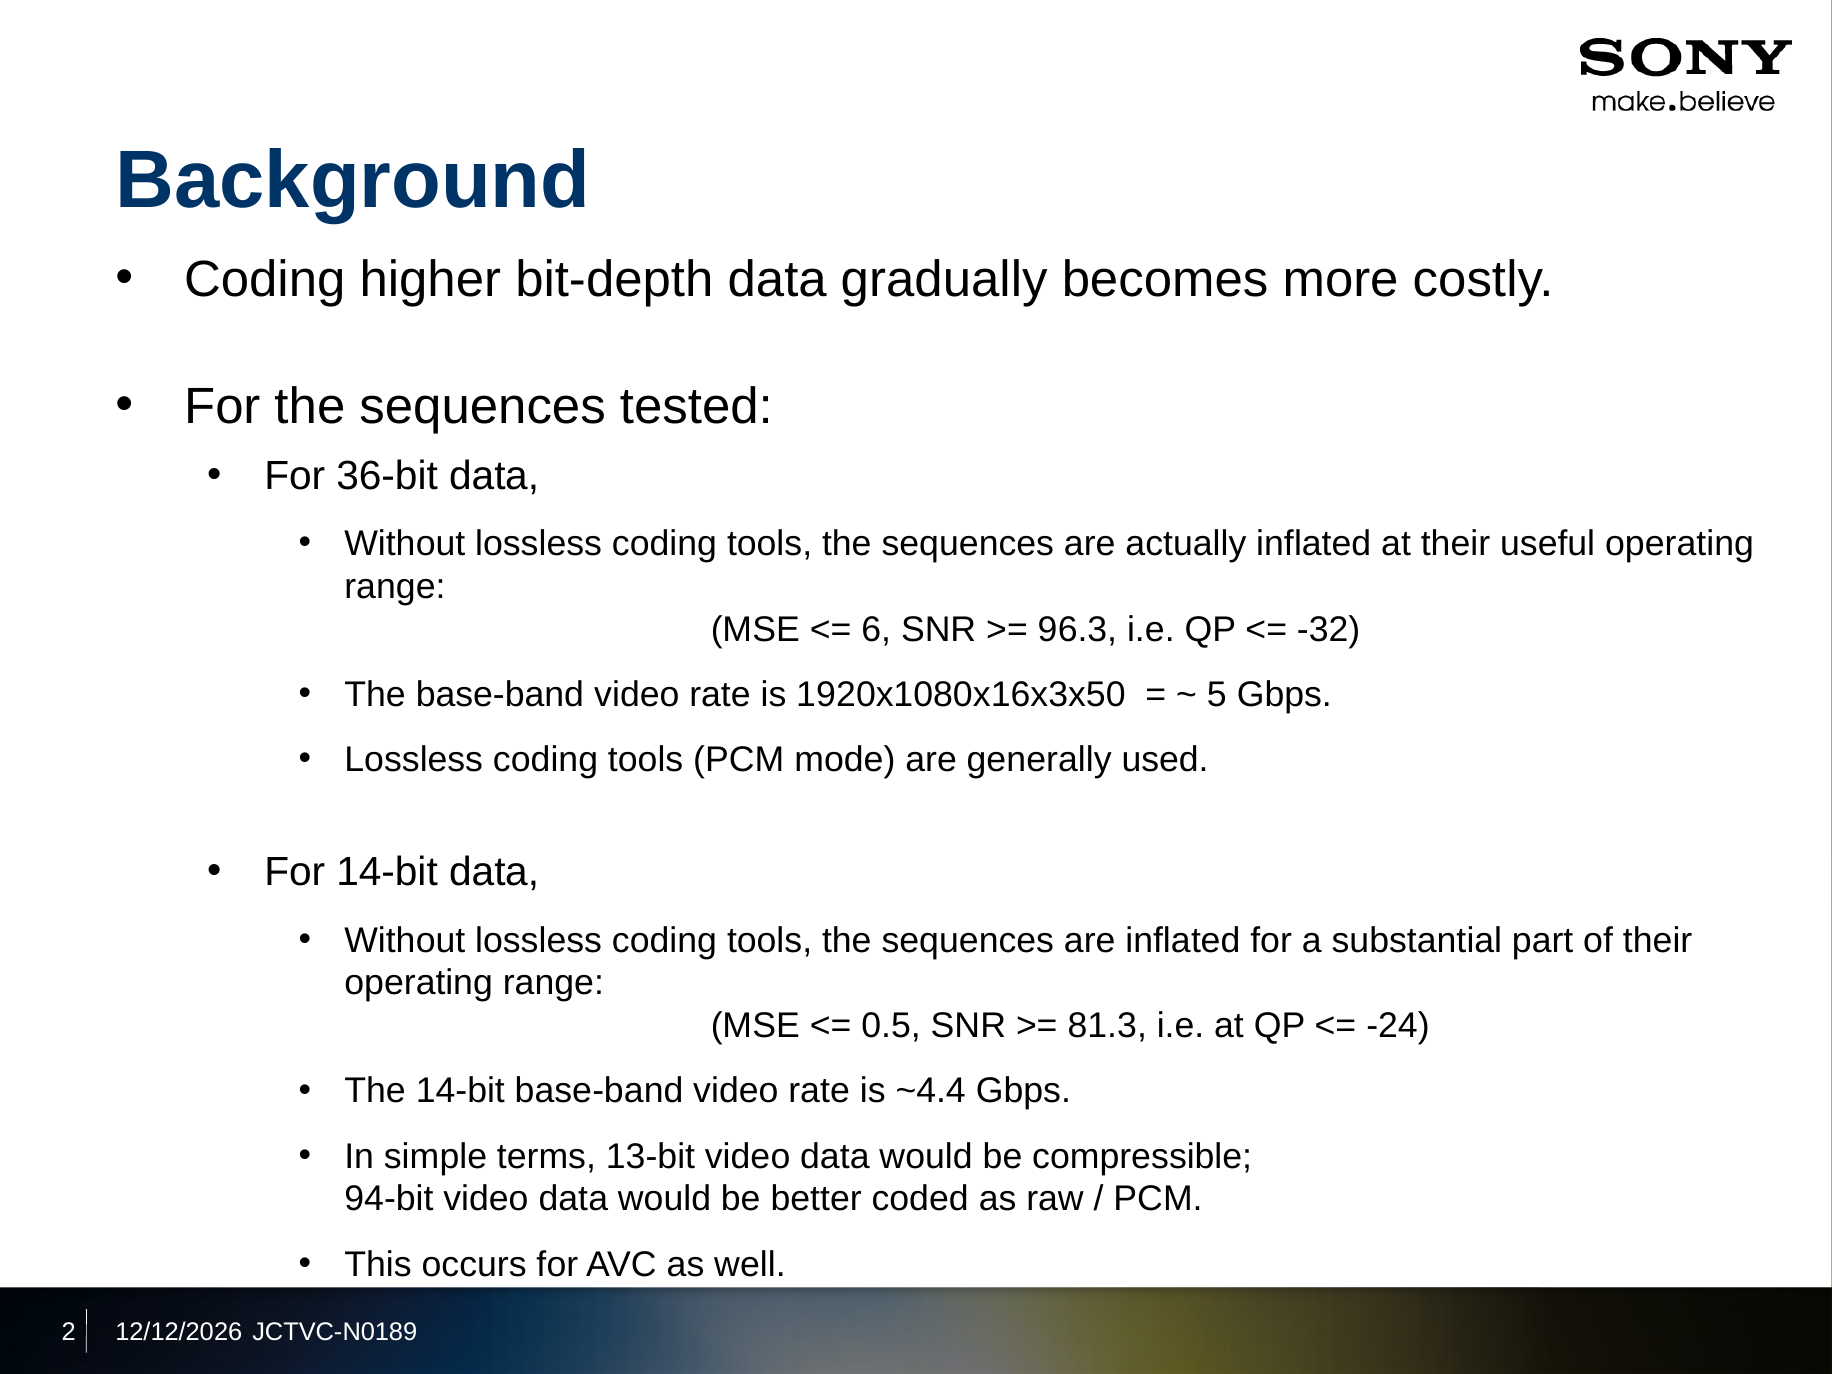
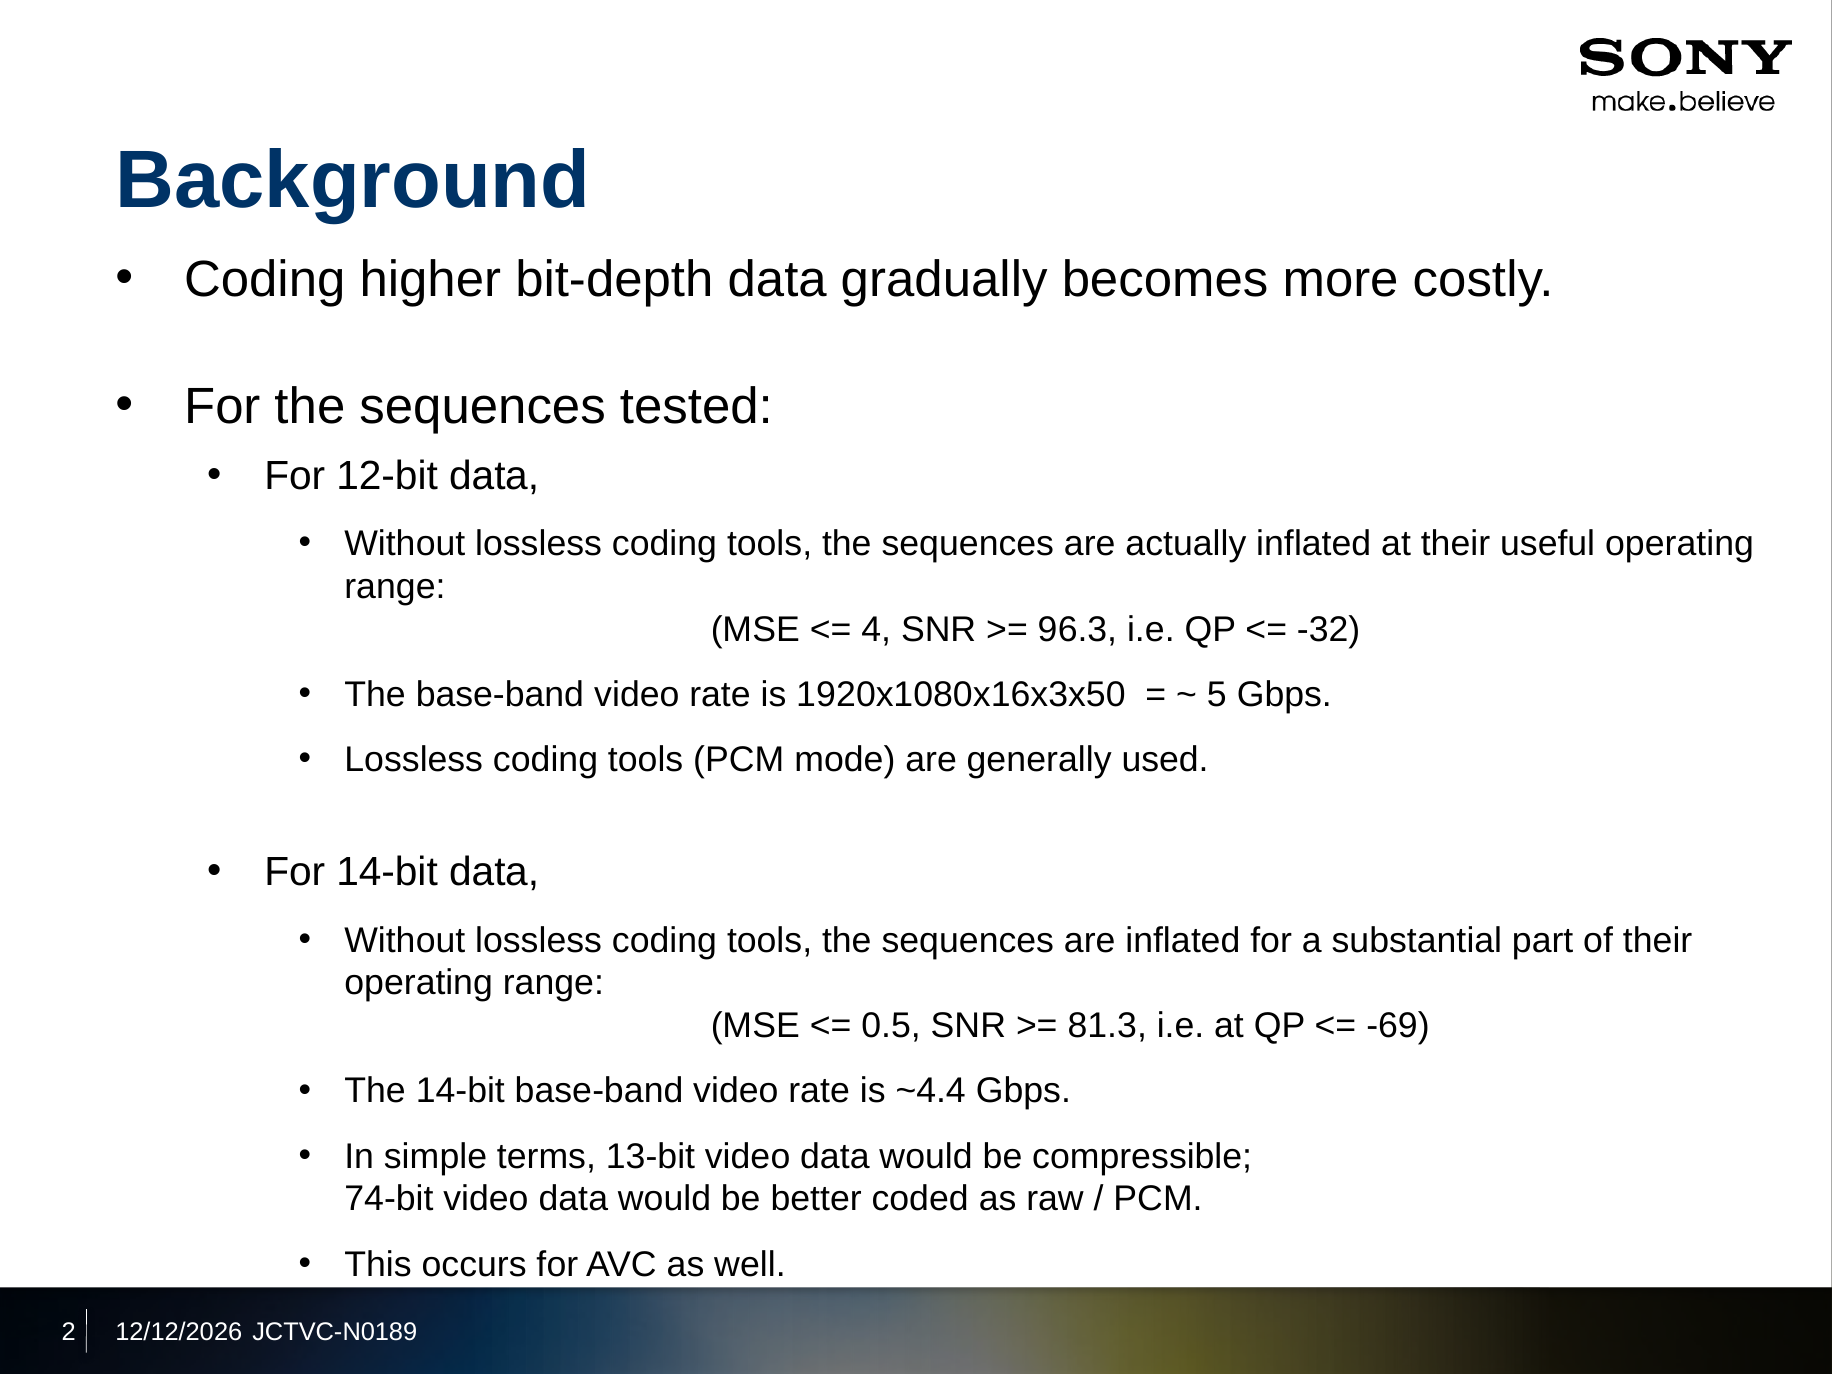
36-bit: 36-bit -> 12-bit
6: 6 -> 4
-24: -24 -> -69
94-bit: 94-bit -> 74-bit
